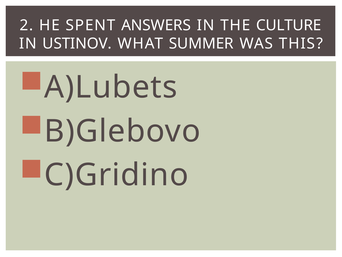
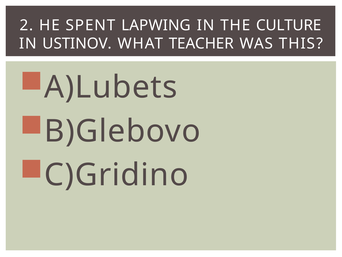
ANSWERS: ANSWERS -> LAPWING
SUMMER: SUMMER -> TEACHER
